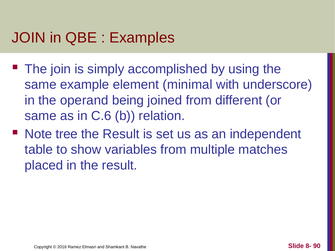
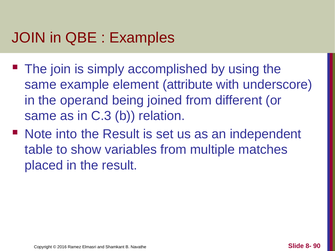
minimal: minimal -> attribute
C.6: C.6 -> C.3
tree: tree -> into
